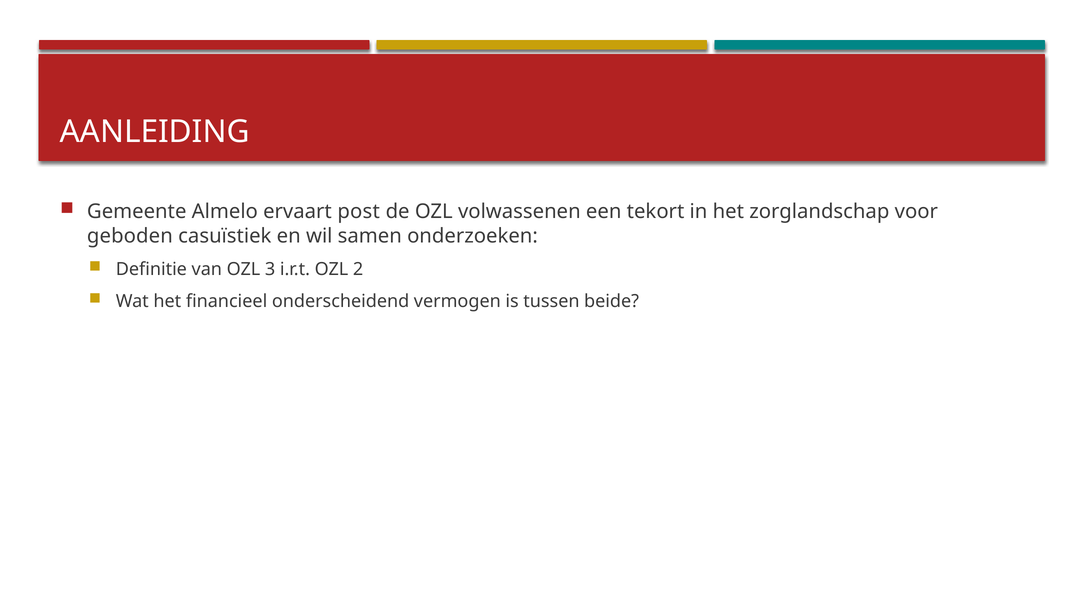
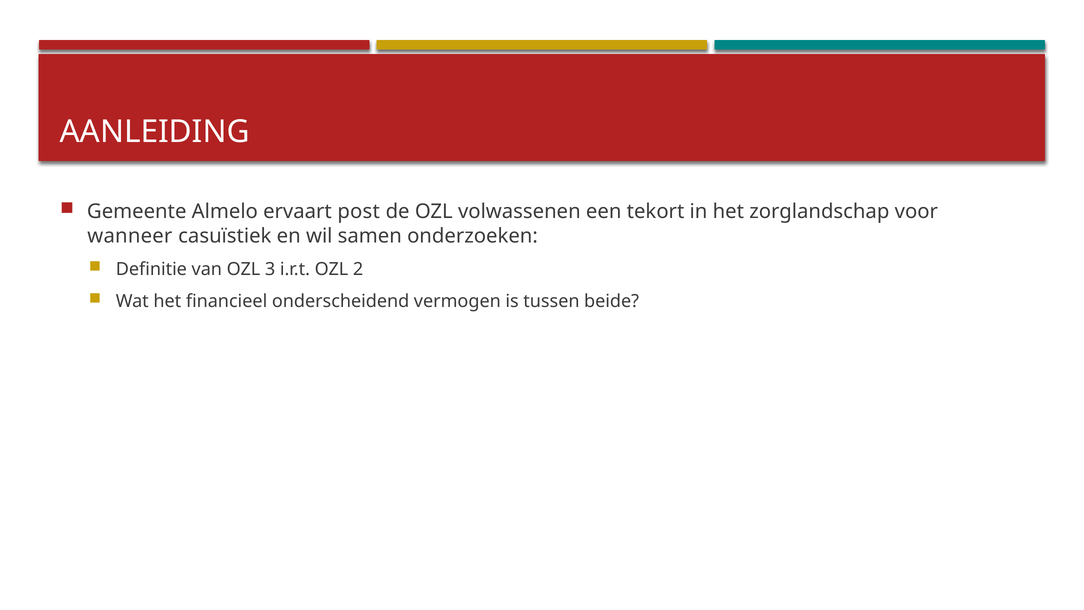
geboden: geboden -> wanneer
